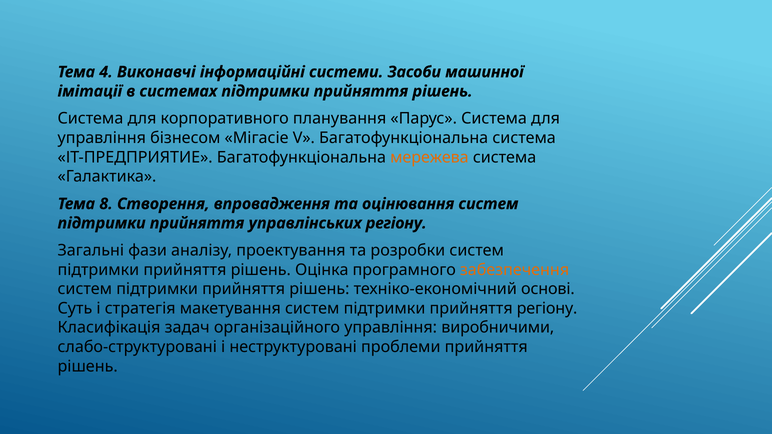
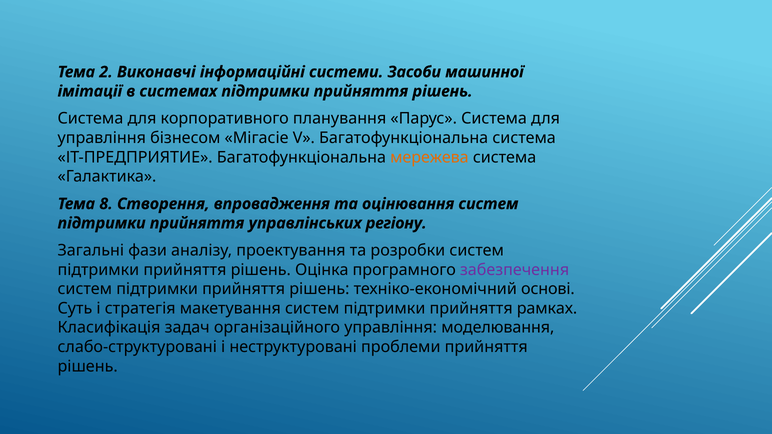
4: 4 -> 2
забезпечення colour: orange -> purple
прийняття регіону: регіону -> рамках
виробничими: виробничими -> моделювання
